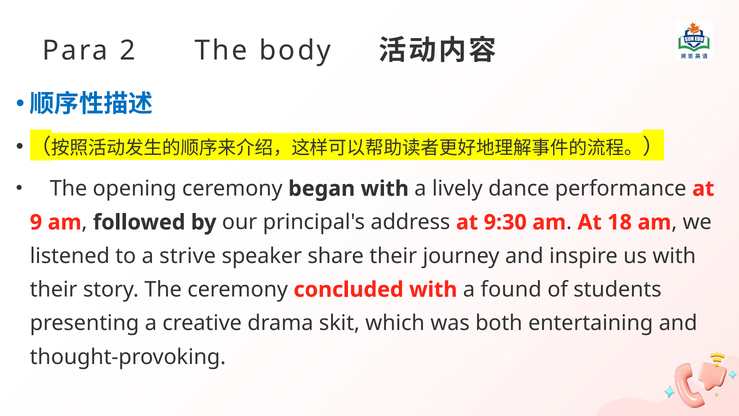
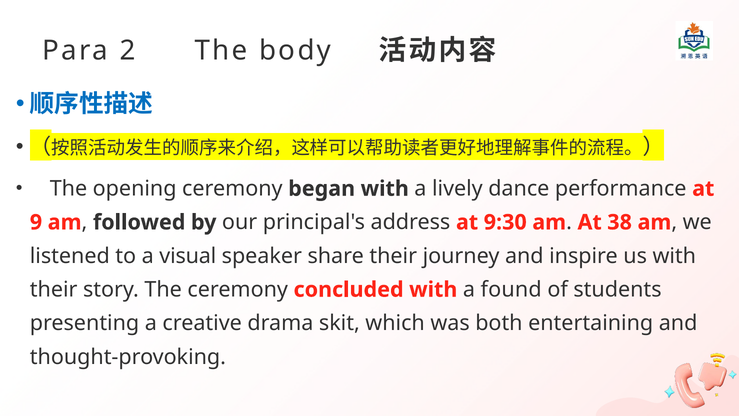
18: 18 -> 38
strive: strive -> visual
